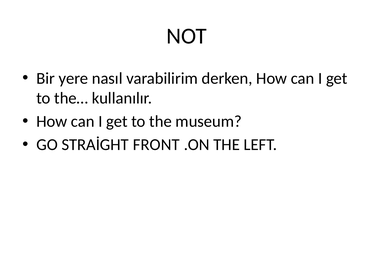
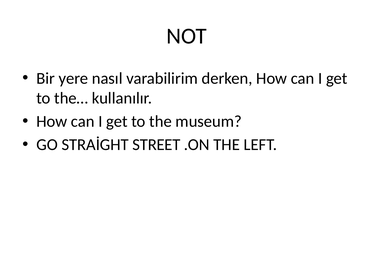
FRONT: FRONT -> STREET
